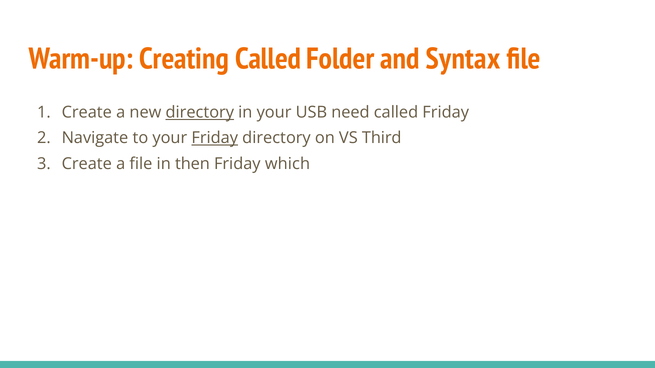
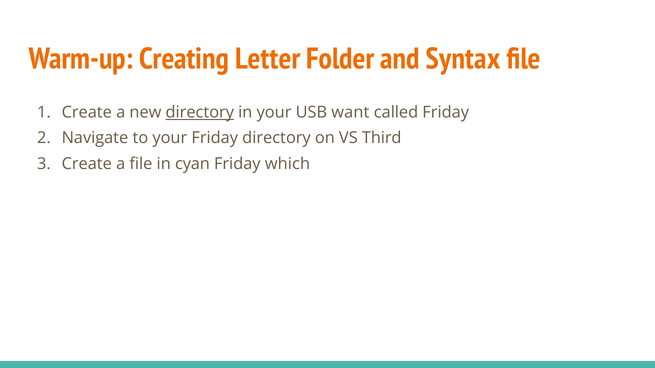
Creating Called: Called -> Letter
need: need -> want
Friday at (215, 138) underline: present -> none
then: then -> cyan
